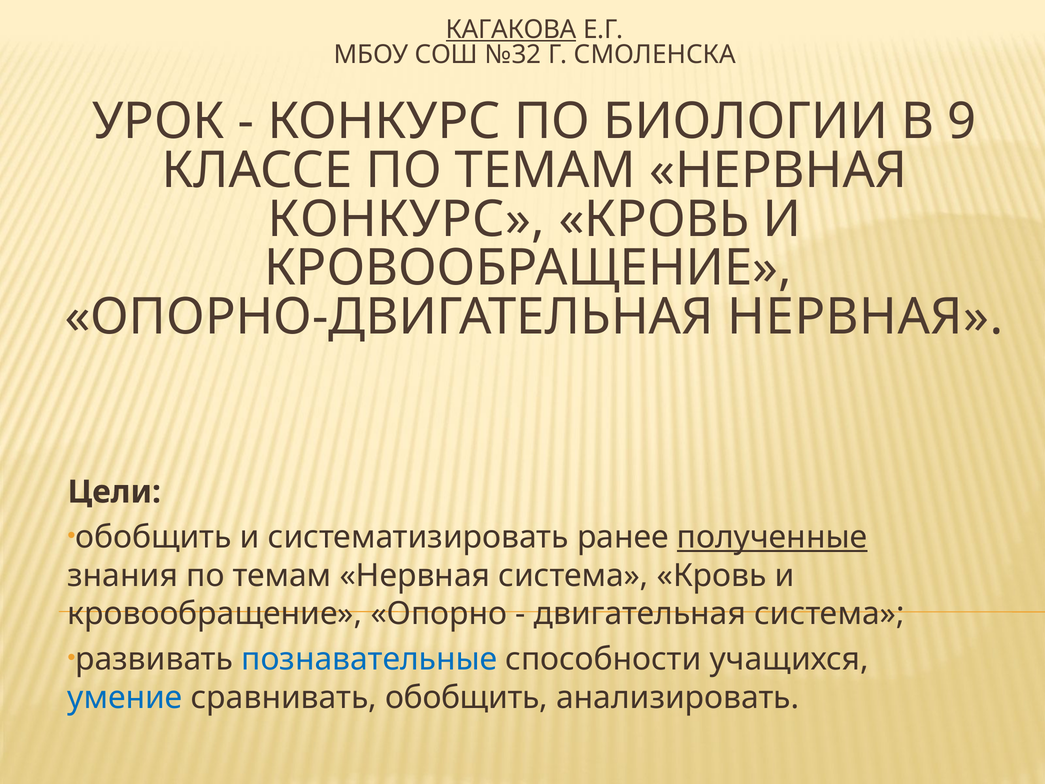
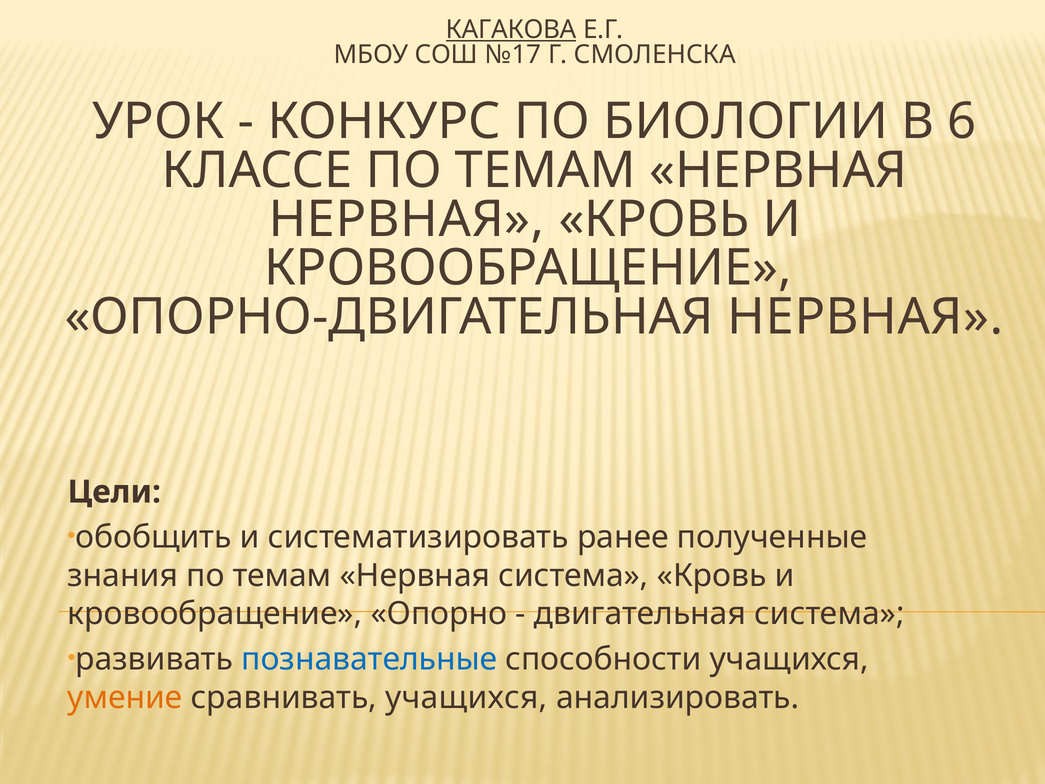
№32: №32 -> №17
9: 9 -> 6
КОНКУРС at (407, 219): КОНКУРС -> НЕРВНАЯ
полученные underline: present -> none
умение colour: blue -> orange
сравнивать обобщить: обобщить -> учащихся
